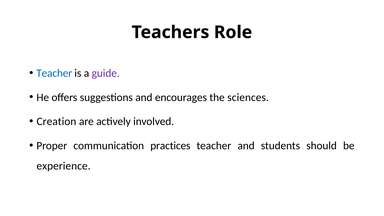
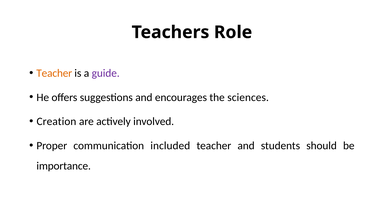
Teacher at (54, 73) colour: blue -> orange
practices: practices -> included
experience: experience -> importance
